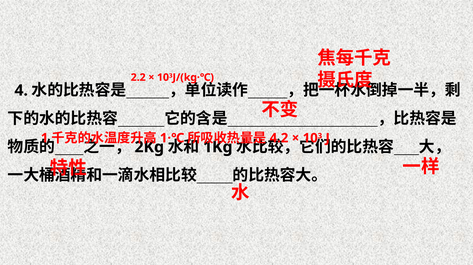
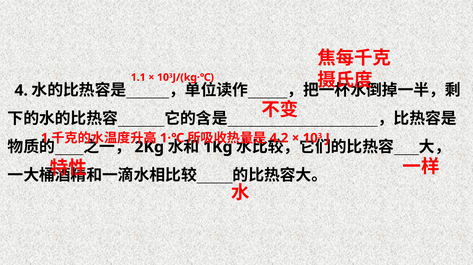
2.2: 2.2 -> 1.1
